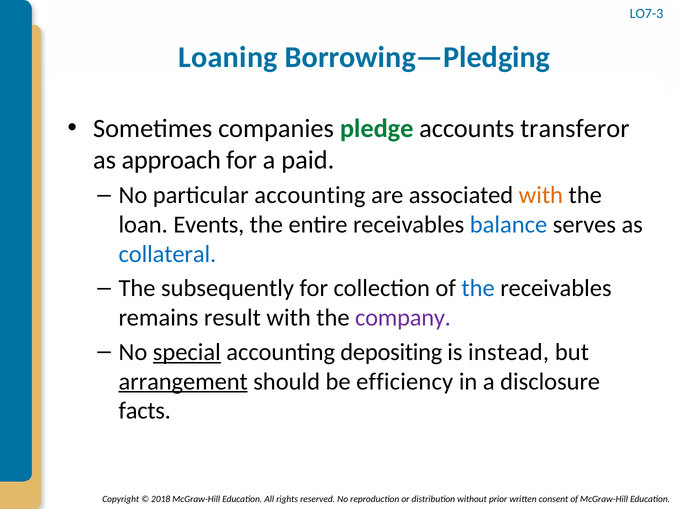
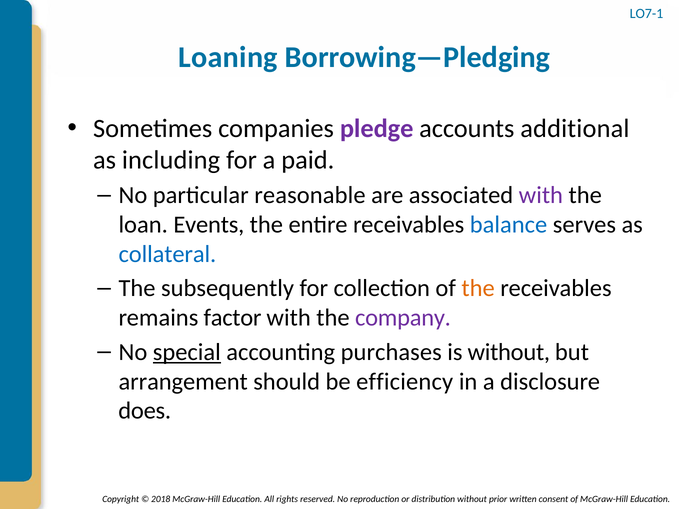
LO7-3: LO7-3 -> LO7-1
pledge colour: green -> purple
transferor: transferor -> additional
approach: approach -> including
particular accounting: accounting -> reasonable
with at (541, 195) colour: orange -> purple
the at (478, 289) colour: blue -> orange
result: result -> factor
depositing: depositing -> purchases
is instead: instead -> without
arrangement underline: present -> none
facts: facts -> does
